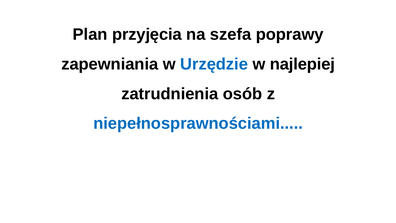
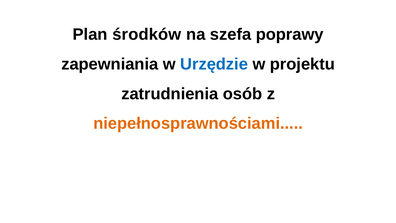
przyjęcia: przyjęcia -> środków
najlepiej: najlepiej -> projektu
niepełnosprawnościami colour: blue -> orange
